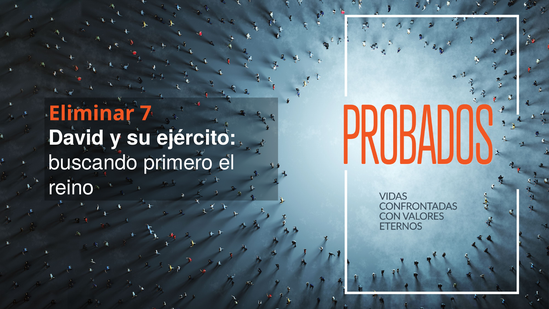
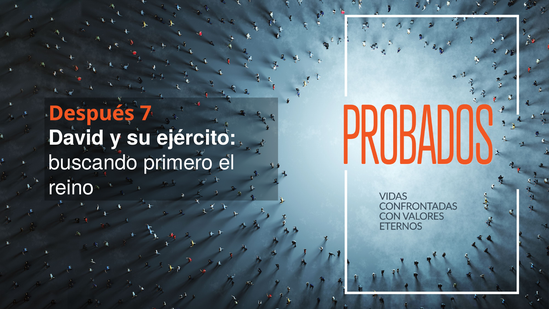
Eliminar: Eliminar -> Después
